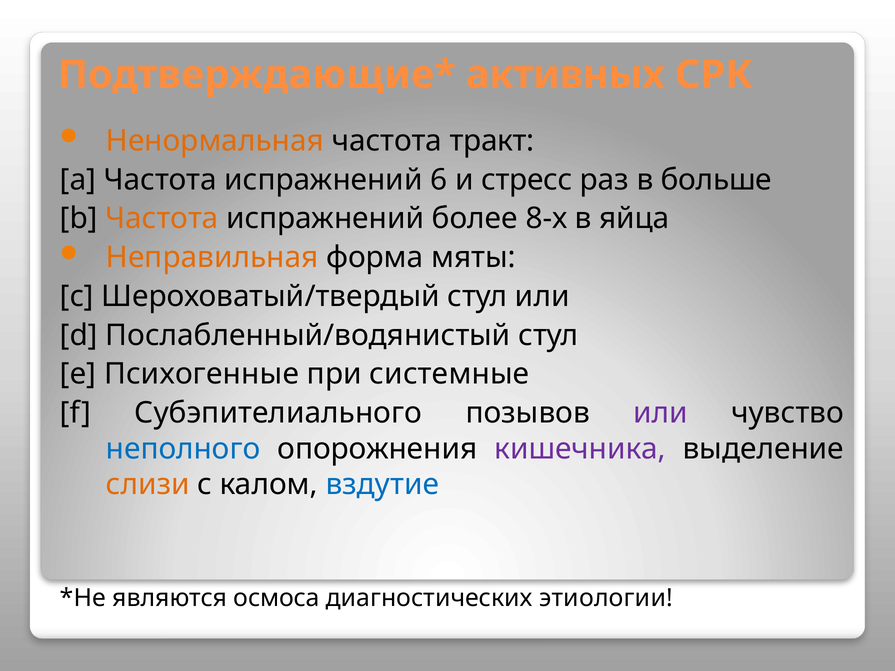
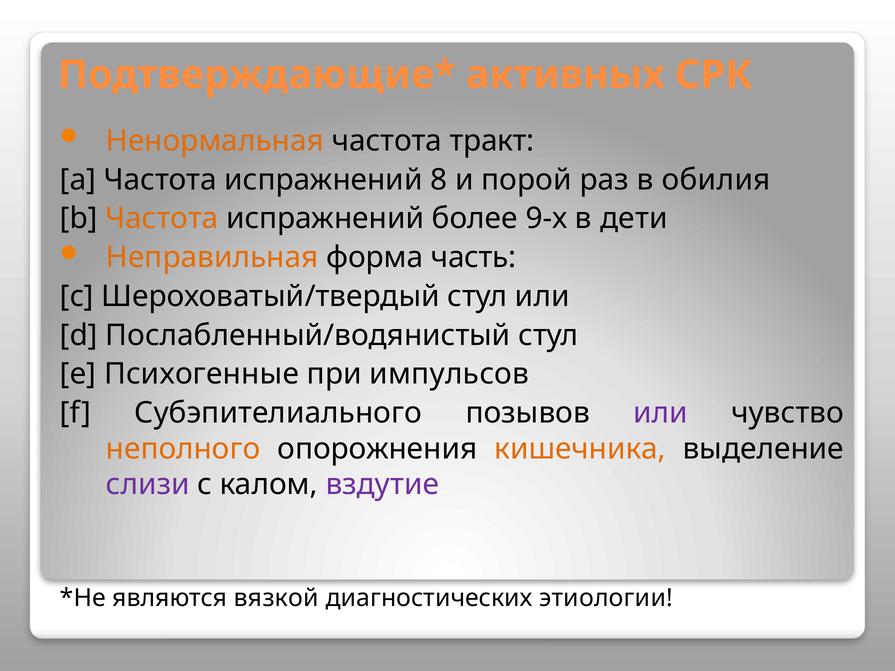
6: 6 -> 8
стресс: стресс -> порой
больше: больше -> обилия
8-х: 8-х -> 9-х
яйца: яйца -> дети
мяты: мяты -> часть
системные: системные -> импульсов
неполного colour: blue -> orange
кишечника colour: purple -> orange
слизи colour: orange -> purple
вздутие colour: blue -> purple
осмоса: осмоса -> вязкой
